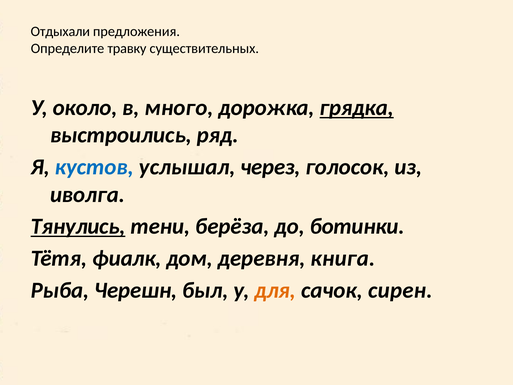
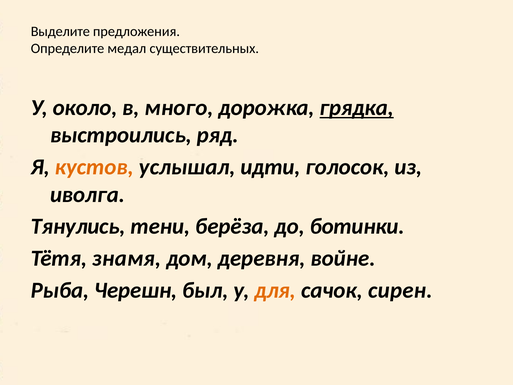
Отдыхали: Отдыхали -> Выделите
травку: травку -> медал
кустов colour: blue -> orange
через: через -> идти
Тянулись underline: present -> none
фиалк: фиалк -> знамя
книга: книга -> войне
